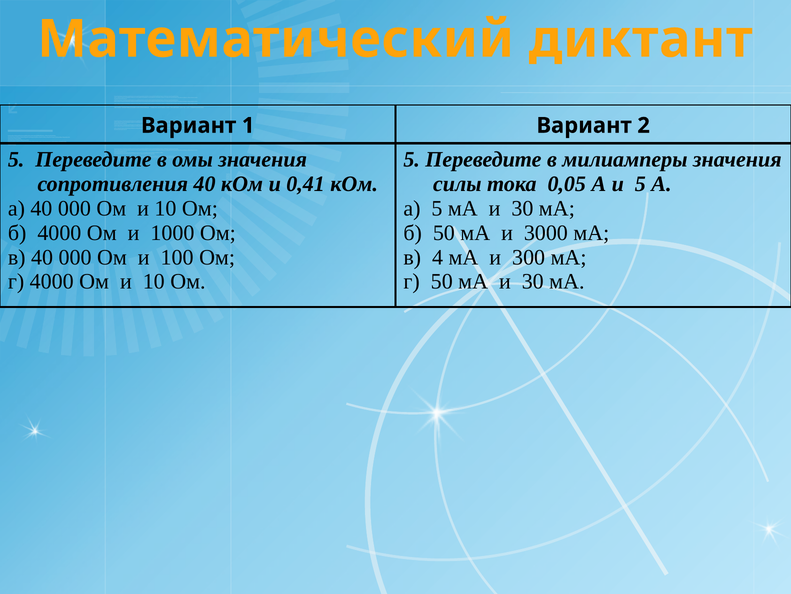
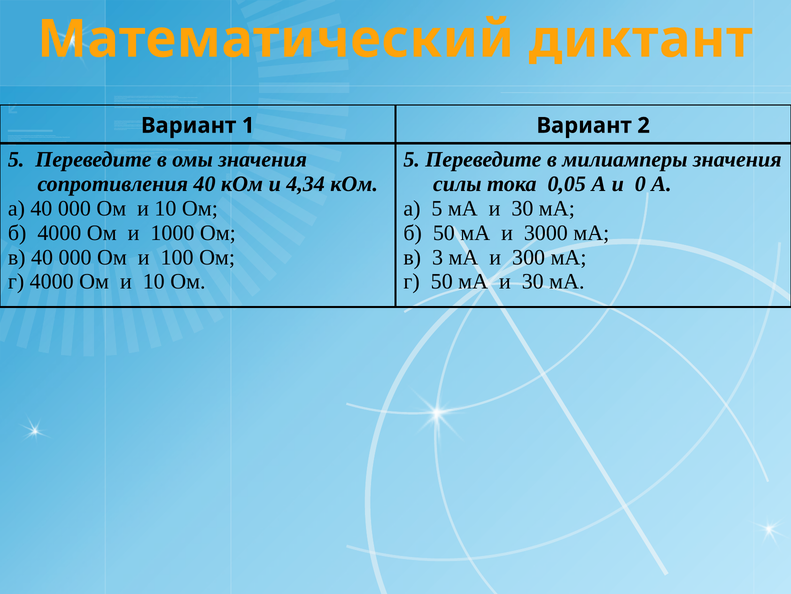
0,41: 0,41 -> 4,34
и 5: 5 -> 0
4: 4 -> 3
